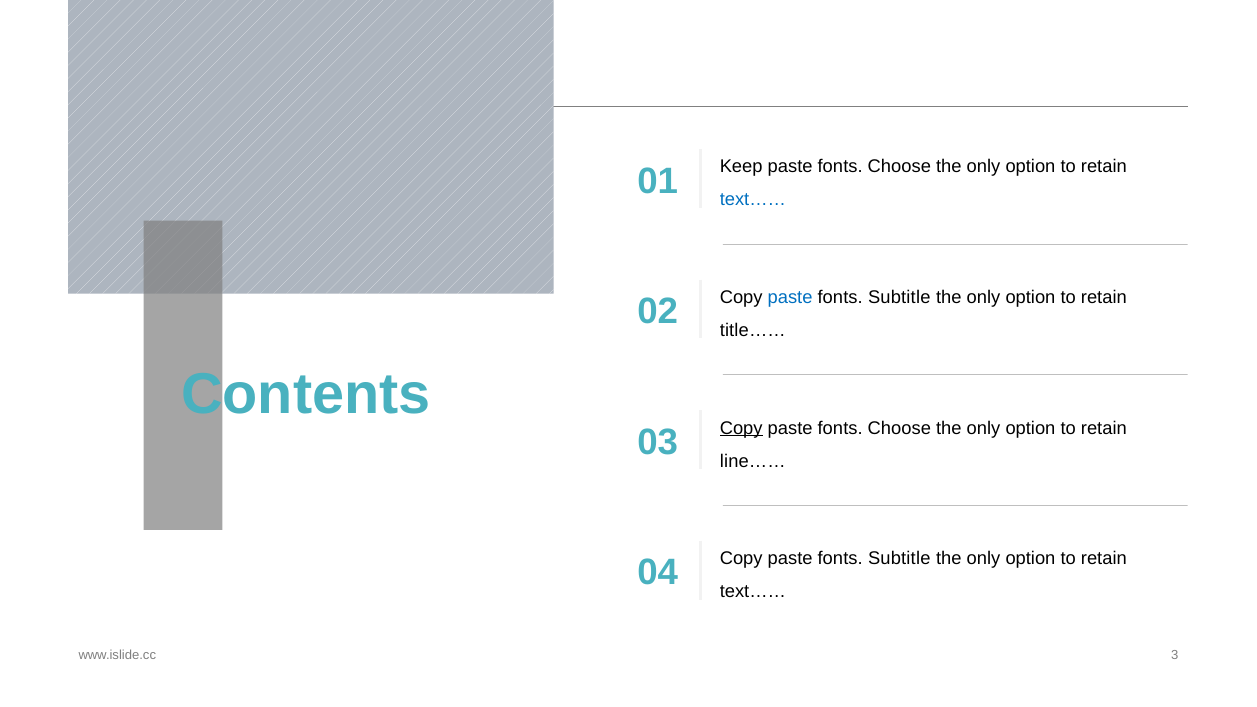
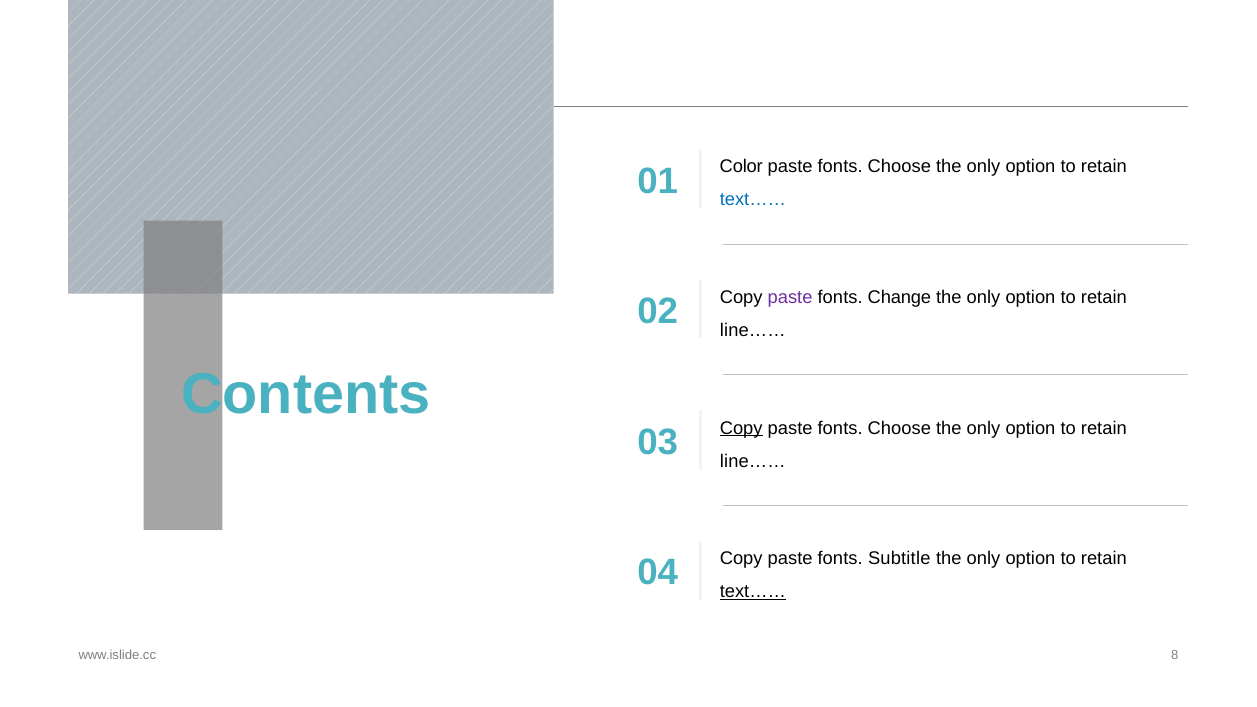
Keep: Keep -> Color
paste at (790, 297) colour: blue -> purple
Subtitle at (899, 297): Subtitle -> Change
title…… at (753, 331): title…… -> line……
text…… at (753, 592) underline: none -> present
3: 3 -> 8
